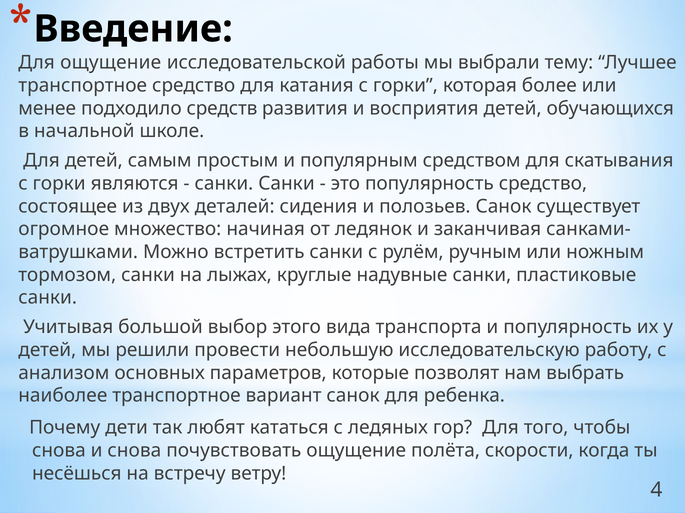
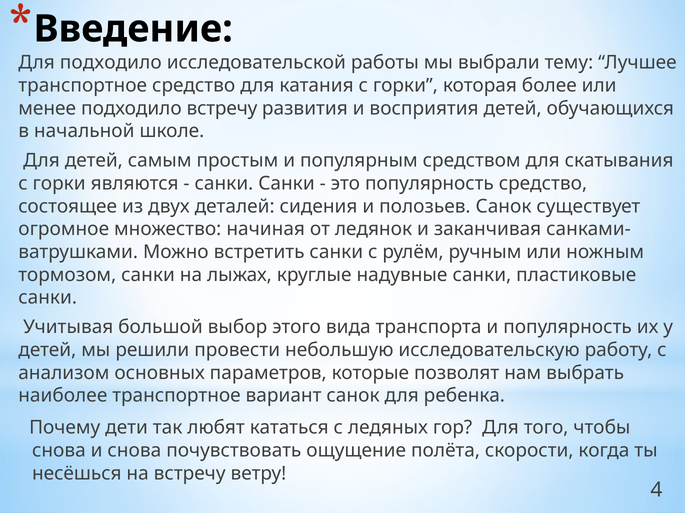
Для ощущение: ощущение -> подходило
подходило средств: средств -> встречу
